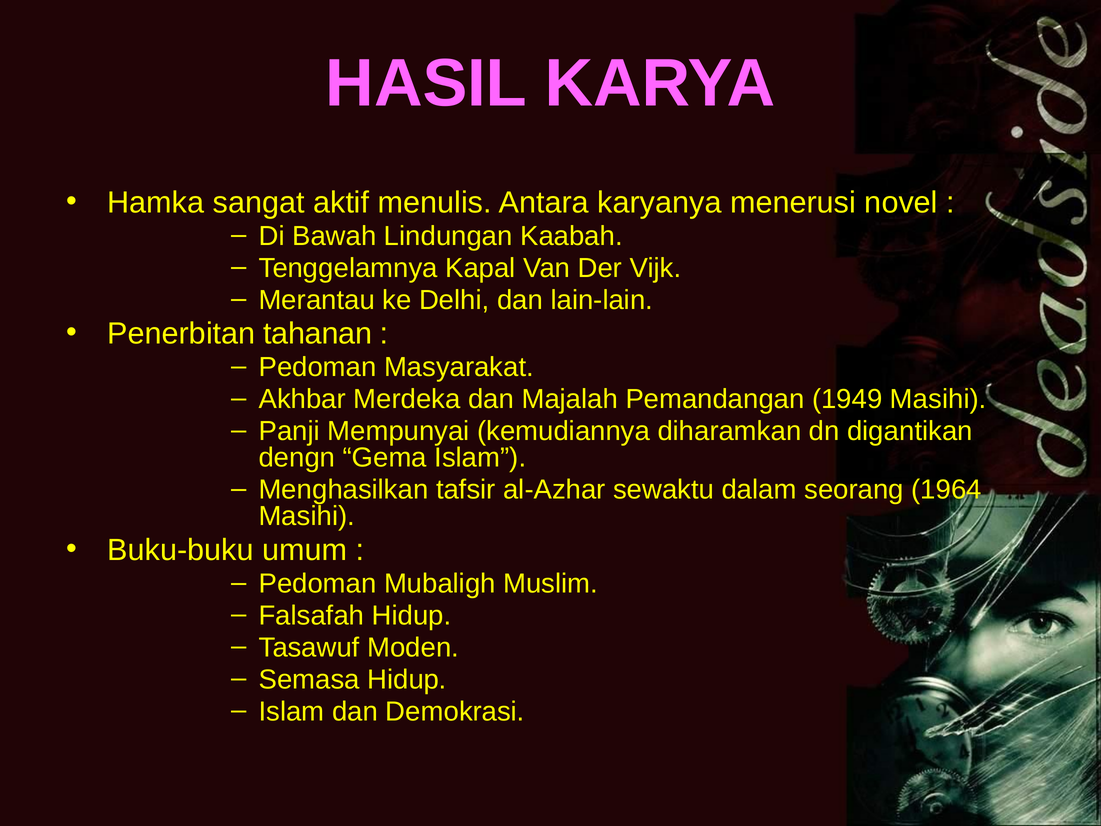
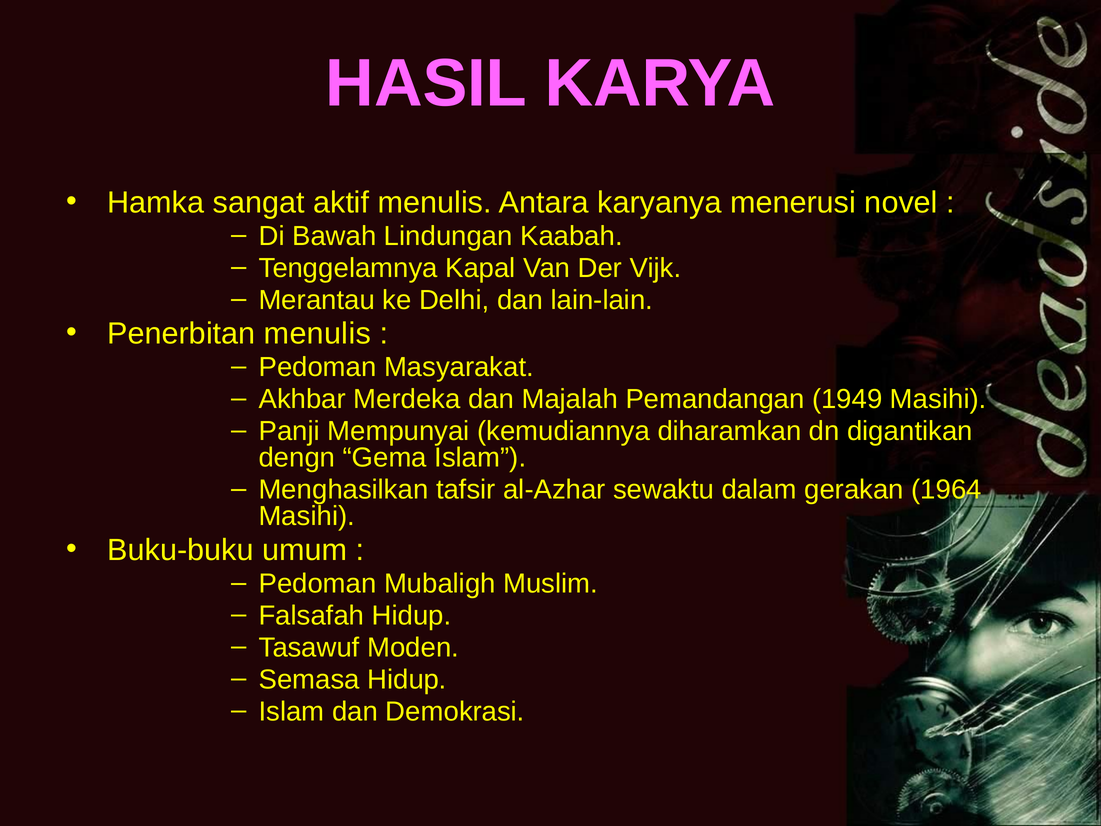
Penerbitan tahanan: tahanan -> menulis
seorang: seorang -> gerakan
